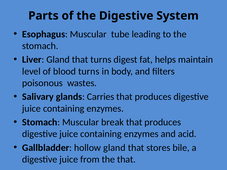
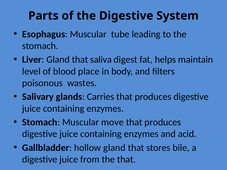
that turns: turns -> saliva
blood turns: turns -> place
break: break -> move
